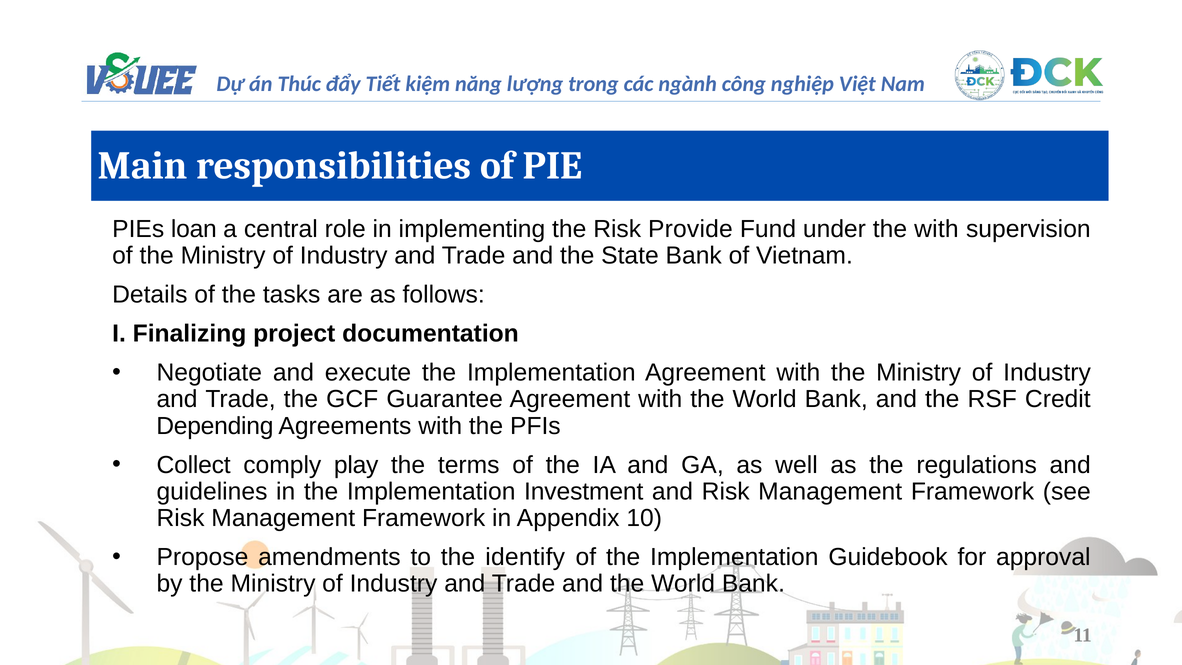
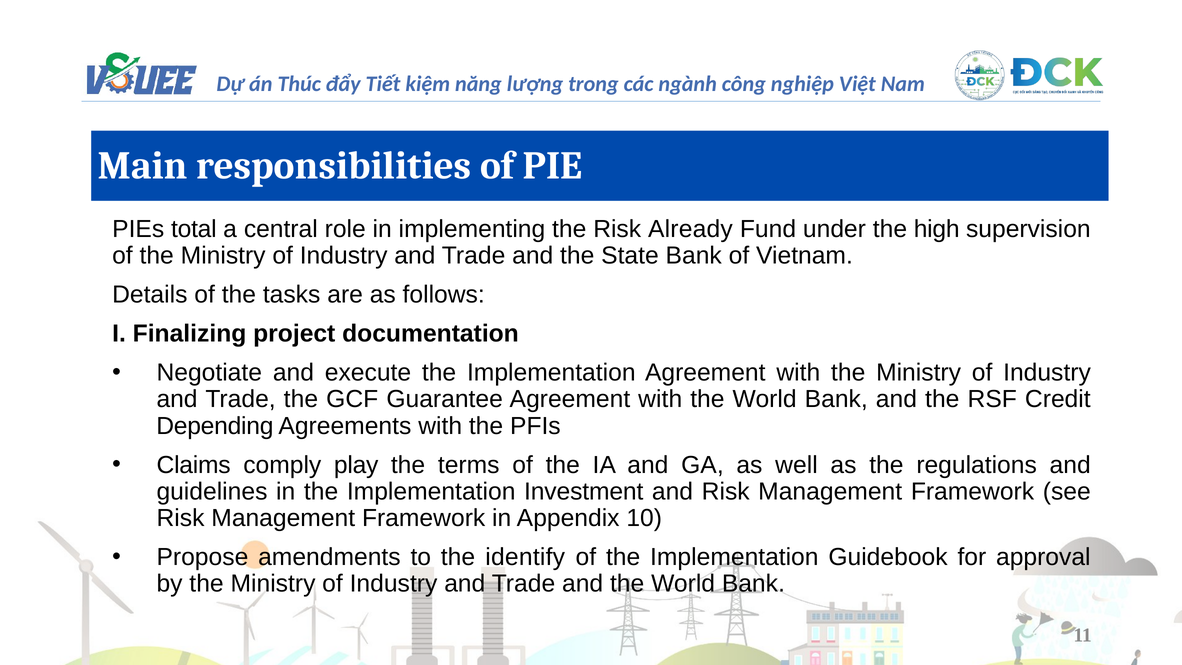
loan: loan -> total
Provide: Provide -> Already
the with: with -> high
Collect: Collect -> Claims
